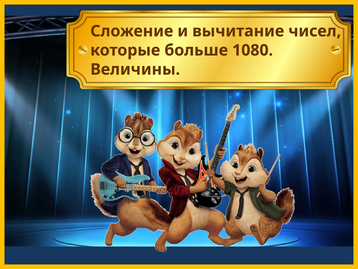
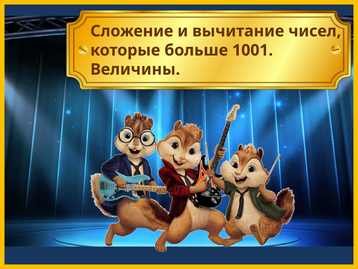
1080: 1080 -> 1001
